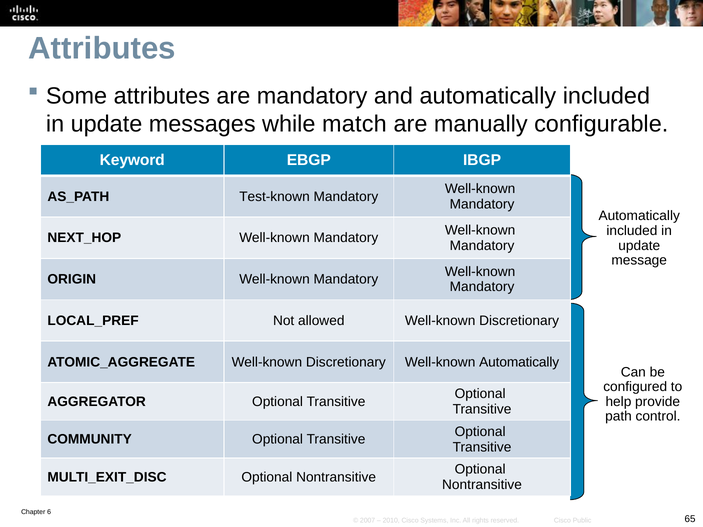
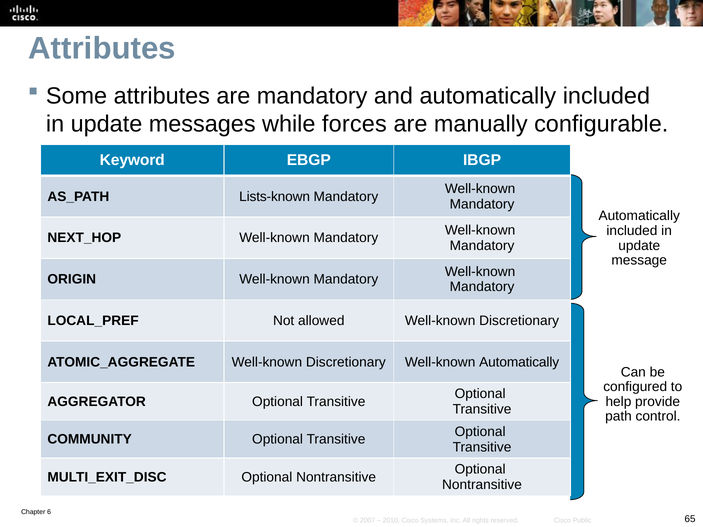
match: match -> forces
Test-known: Test-known -> Lists-known
